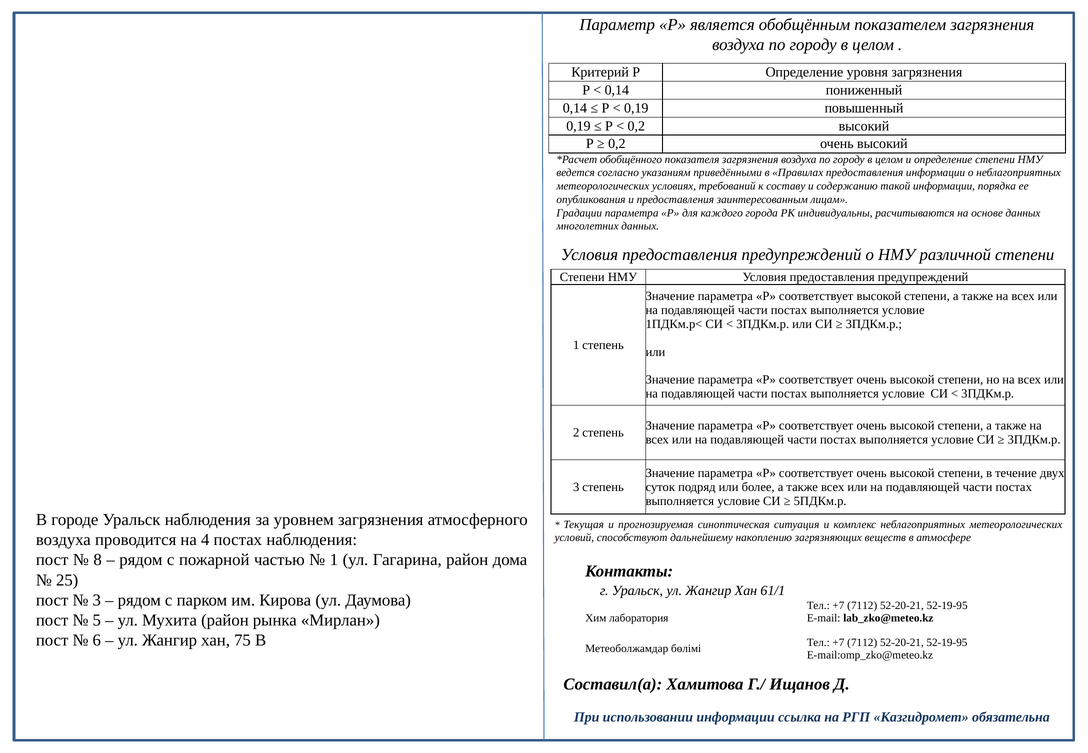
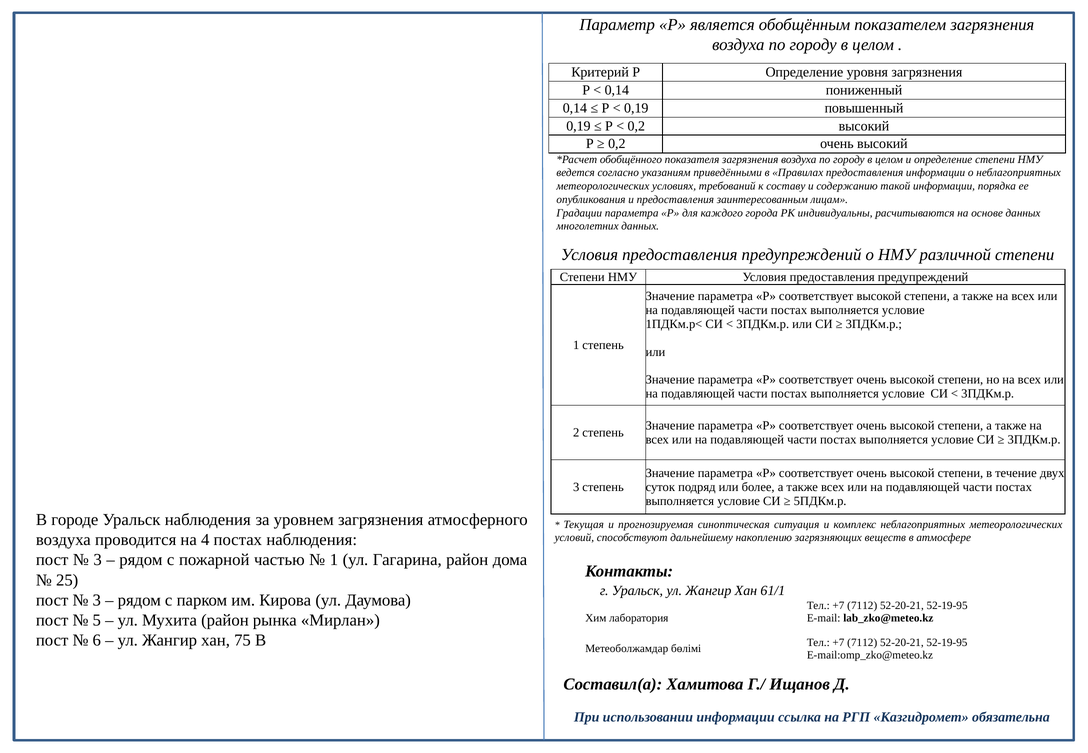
8 at (98, 560): 8 -> 3
